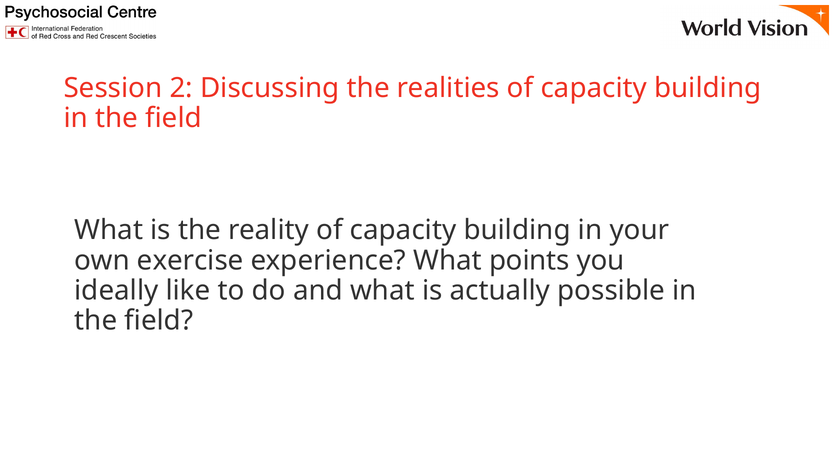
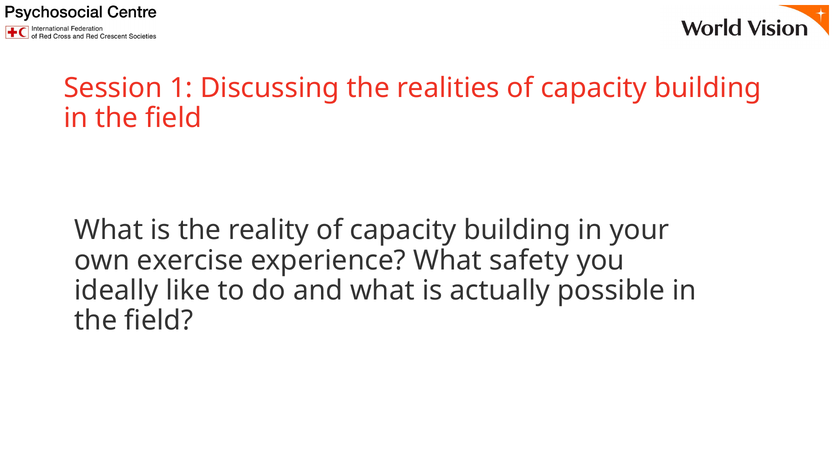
2: 2 -> 1
points: points -> safety
